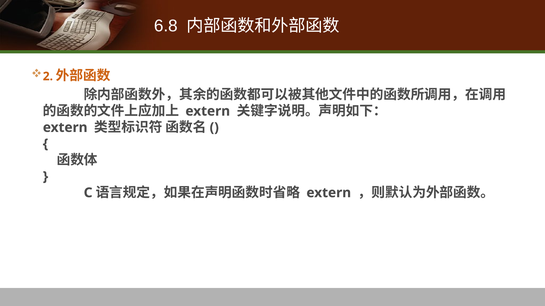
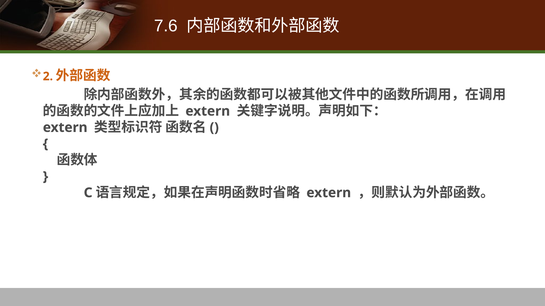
6.8: 6.8 -> 7.6
